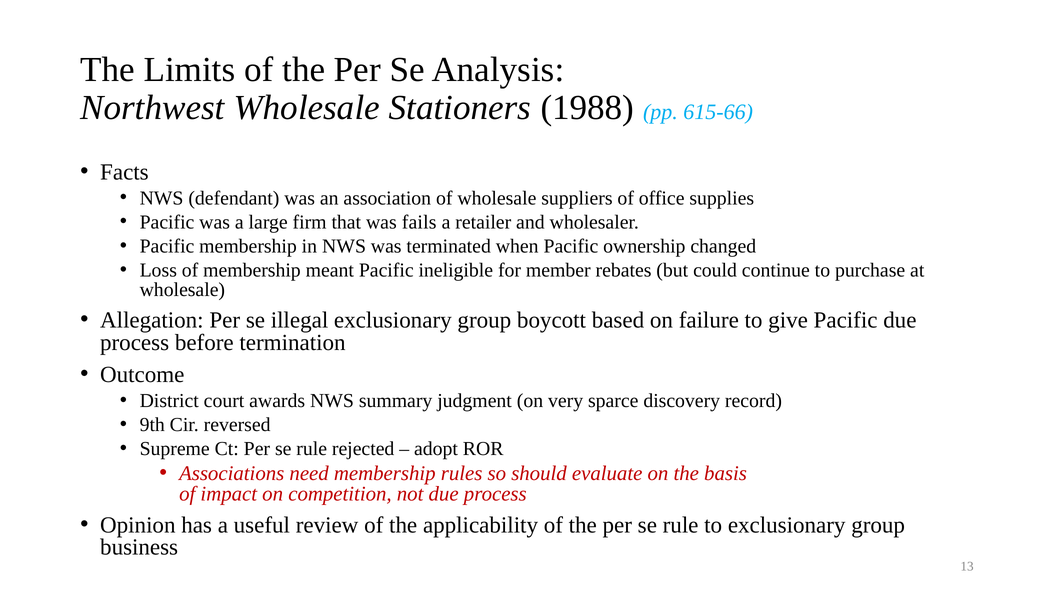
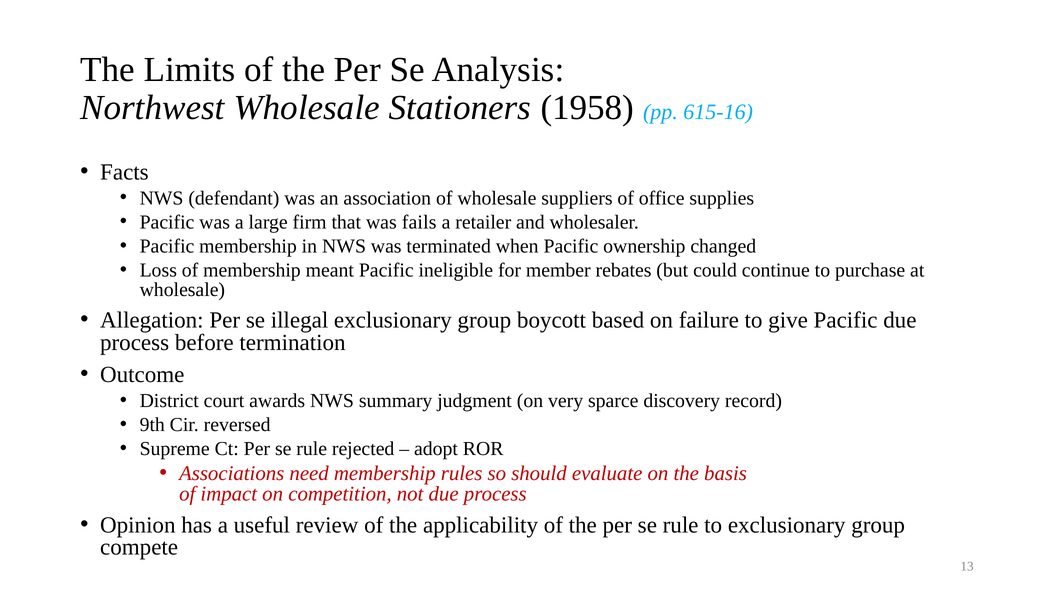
1988: 1988 -> 1958
615-66: 615-66 -> 615-16
business: business -> compete
